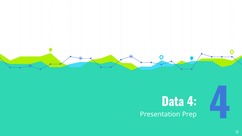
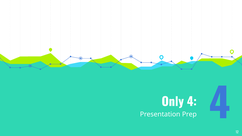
Data: Data -> Only
